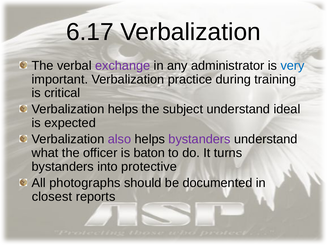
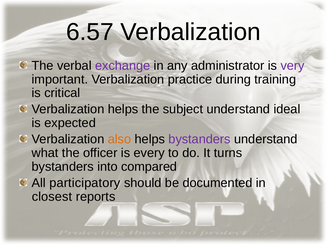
6.17: 6.17 -> 6.57
very colour: blue -> purple
also colour: purple -> orange
baton: baton -> every
protective: protective -> compared
photographs: photographs -> participatory
